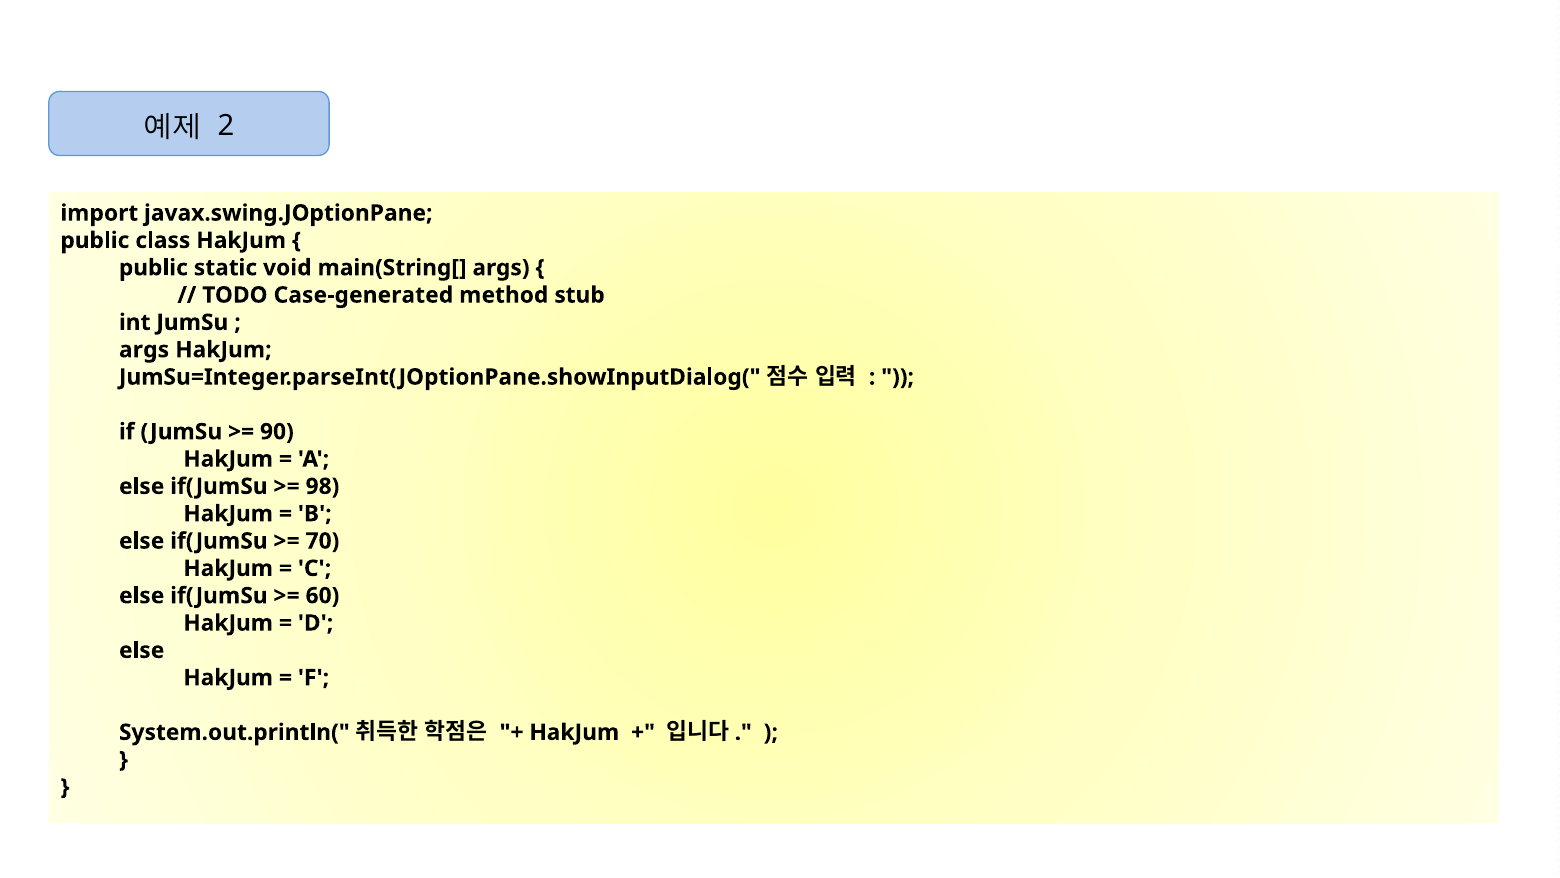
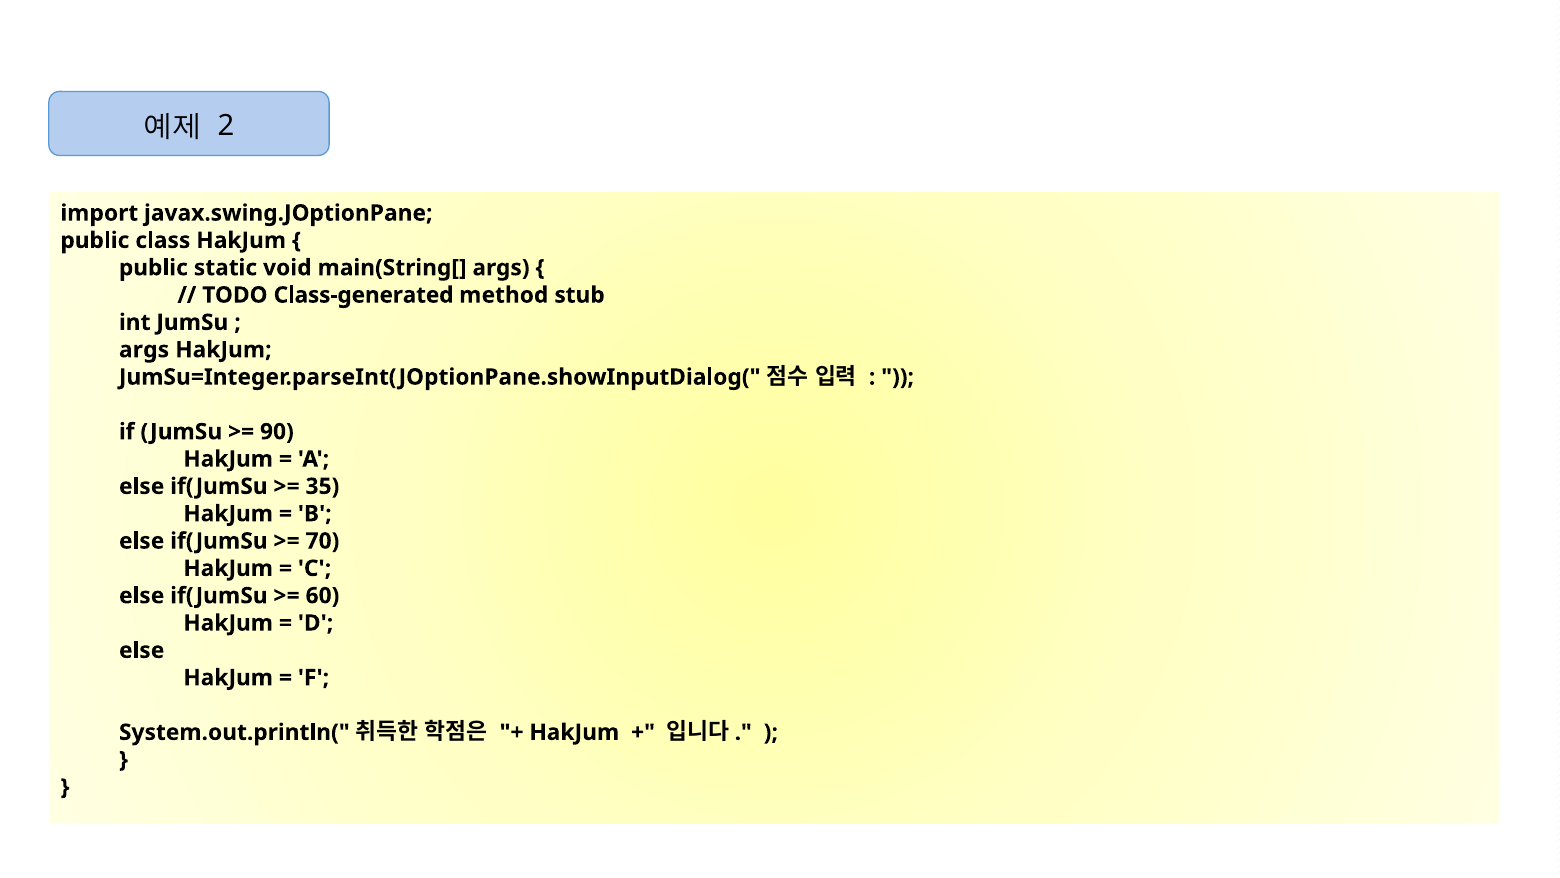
Case-generated: Case-generated -> Class-generated
98: 98 -> 35
